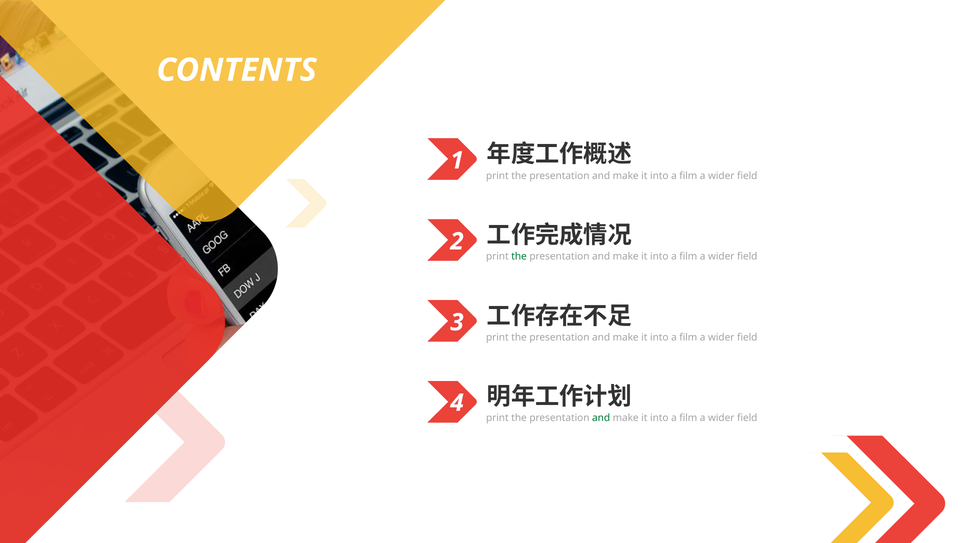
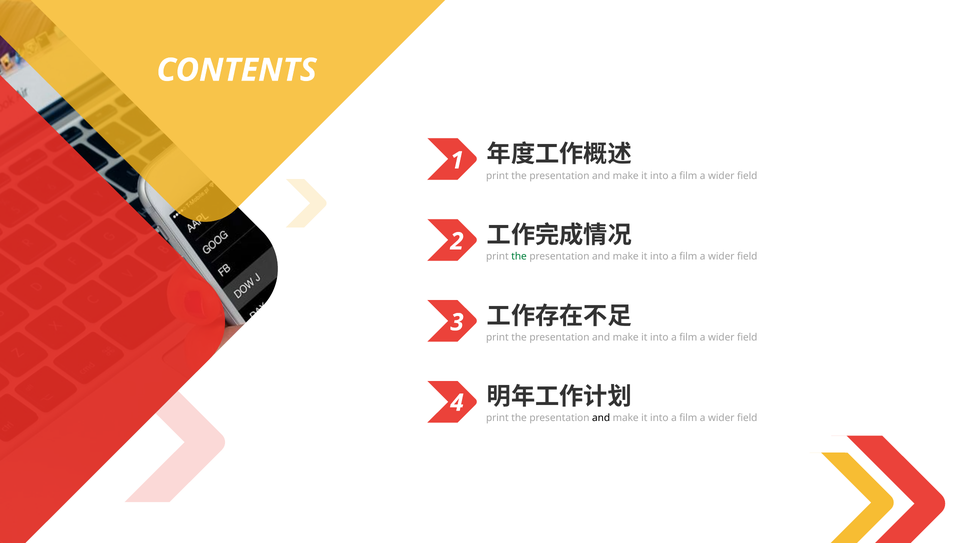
and at (601, 418) colour: green -> black
